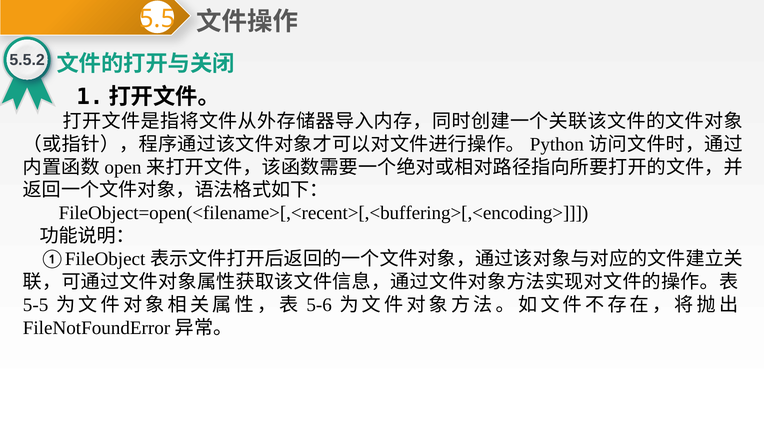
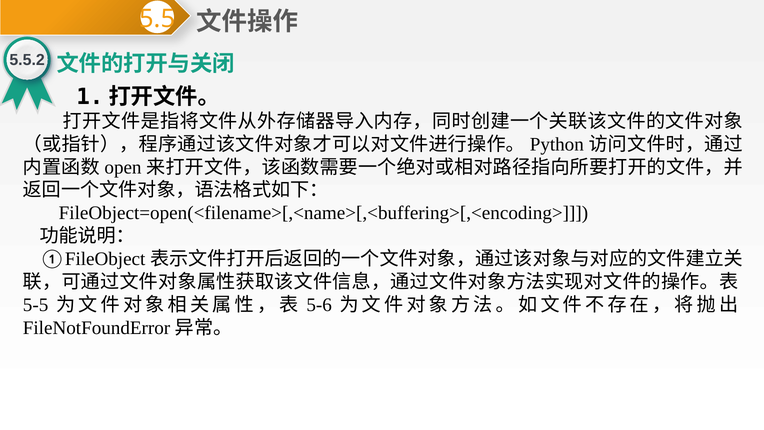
FileObject=open(<filename>[,<recent>[,<buffering>[,<encoding>: FileObject=open(<filename>[,<recent>[,<buffering>[,<encoding> -> FileObject=open(<filename>[,<name>[,<buffering>[,<encoding>
